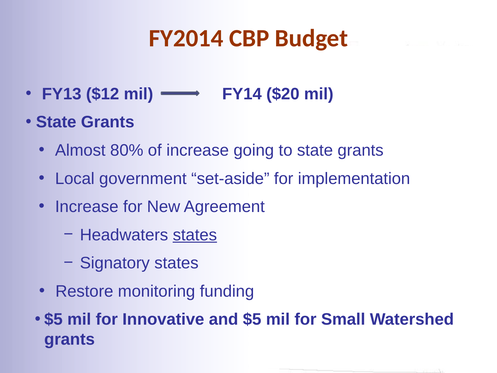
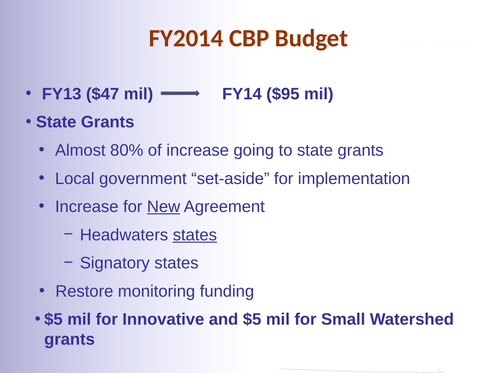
$12: $12 -> $47
$20: $20 -> $95
New underline: none -> present
